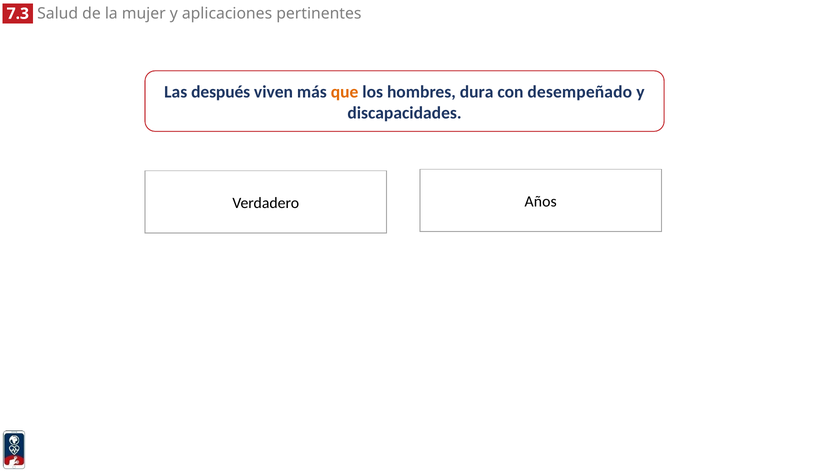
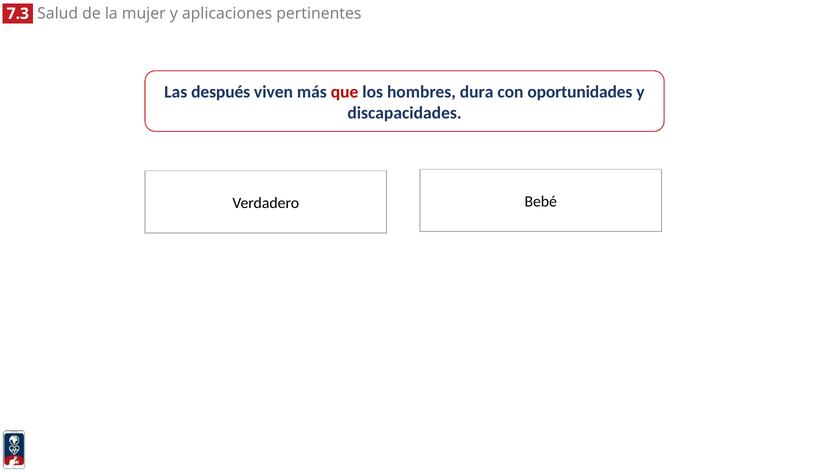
que colour: orange -> red
desempeñado: desempeñado -> oportunidades
Años: Años -> Bebé
